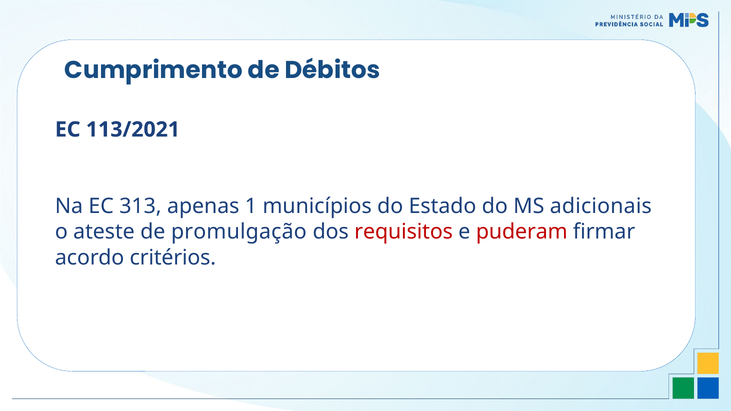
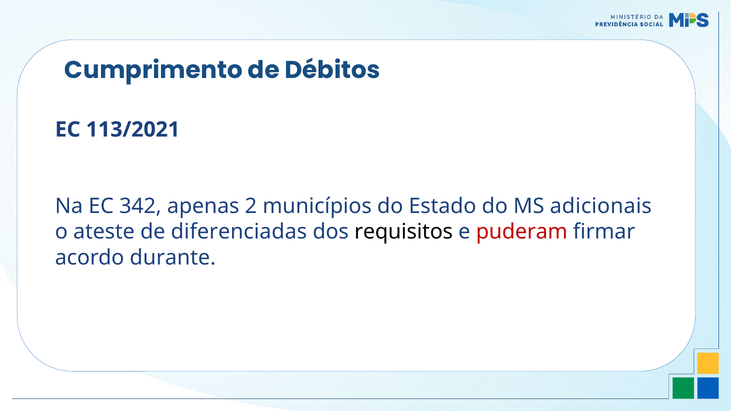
313: 313 -> 342
1: 1 -> 2
promulgação: promulgação -> diferenciadas
requisitos colour: red -> black
critérios: critérios -> durante
